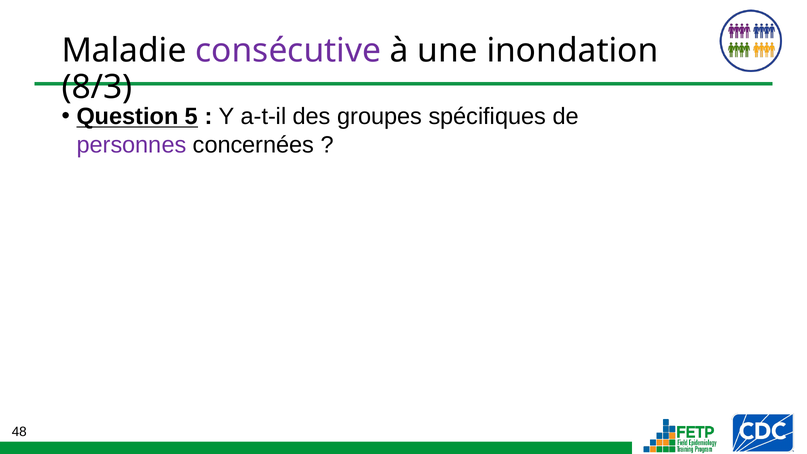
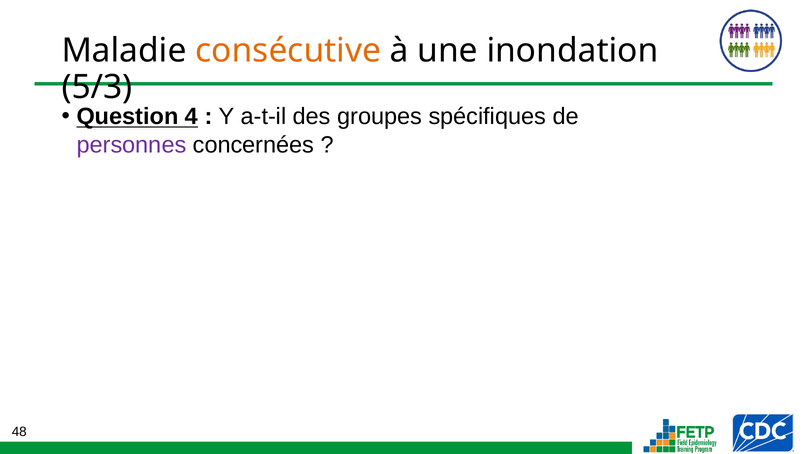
consécutive colour: purple -> orange
8/3: 8/3 -> 5/3
5: 5 -> 4
